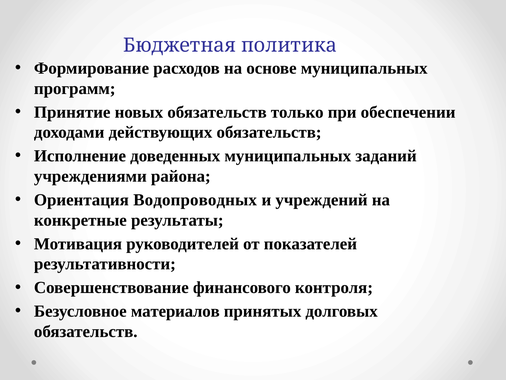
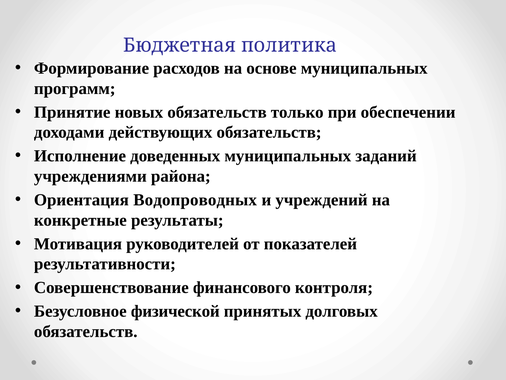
материалов: материалов -> физической
